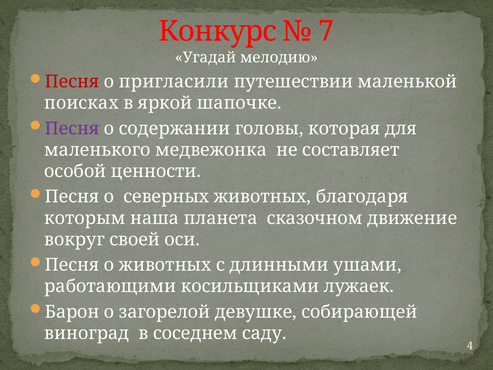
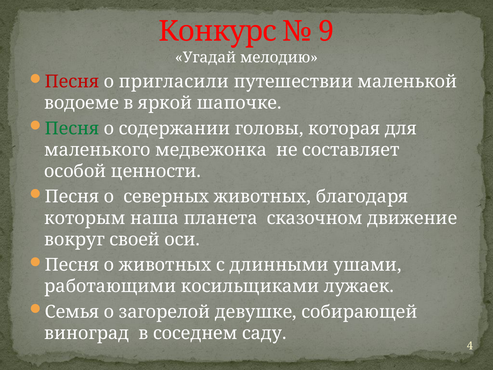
7: 7 -> 9
поисках: поисках -> водоеме
Песня at (72, 128) colour: purple -> green
Барон: Барон -> Семья
